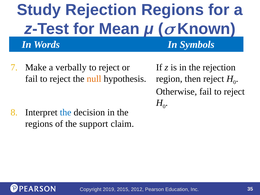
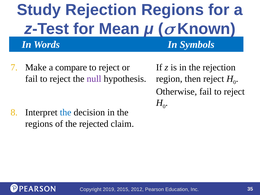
verbally: verbally -> compare
null colour: orange -> purple
support: support -> rejected
